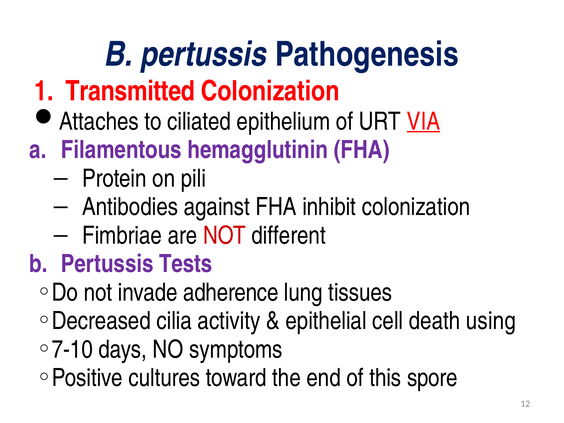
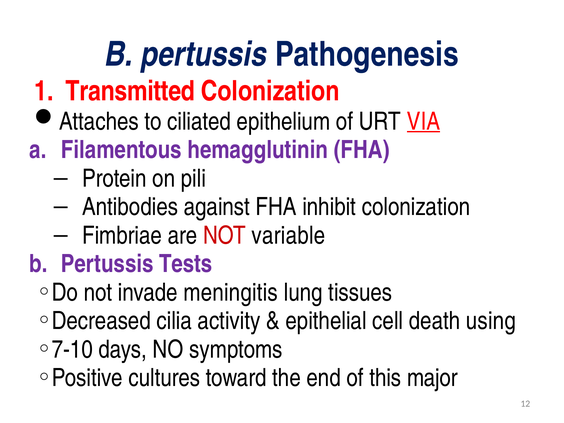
different: different -> variable
adherence: adherence -> meningitis
spore: spore -> major
